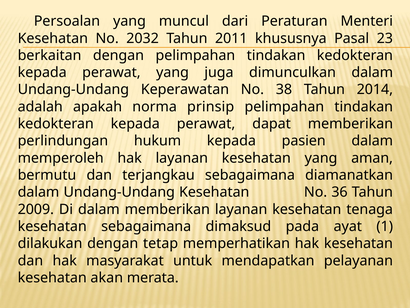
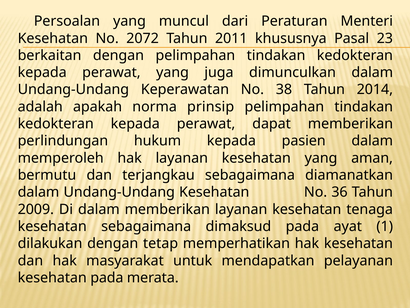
2032: 2032 -> 2072
kesehatan akan: akan -> pada
